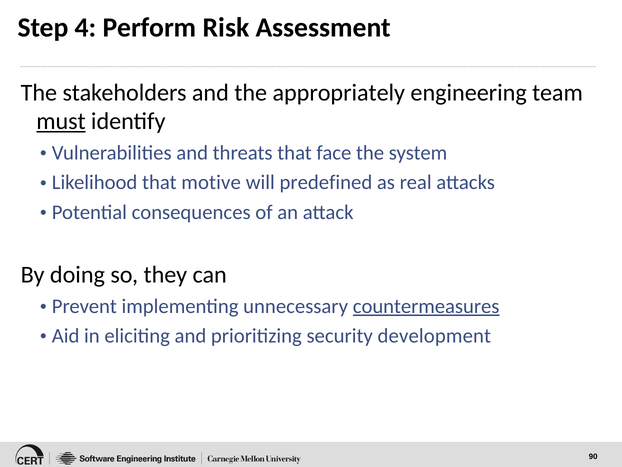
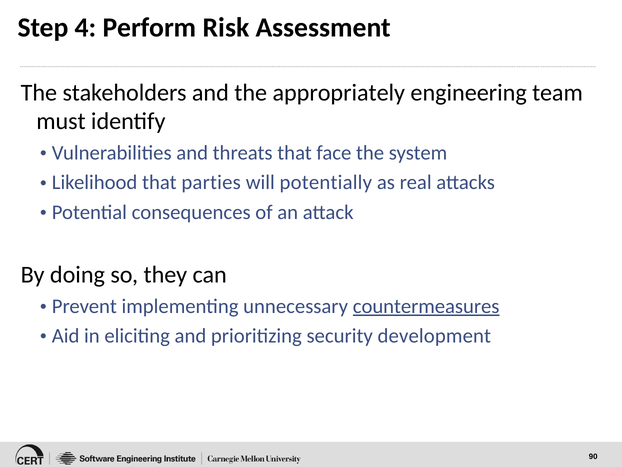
must underline: present -> none
motive: motive -> parties
predefined: predefined -> potentially
